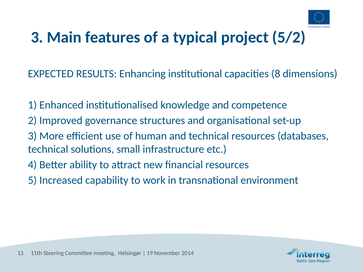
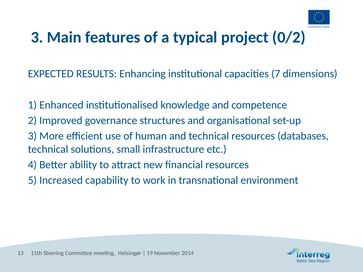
5/2: 5/2 -> 0/2
8: 8 -> 7
